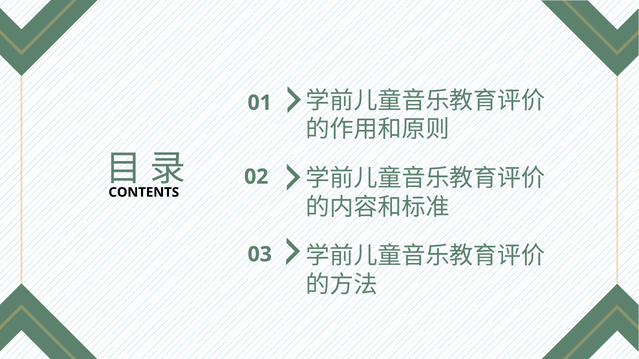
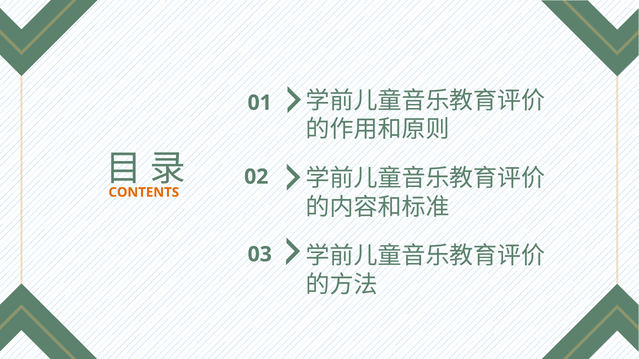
CONTENTS colour: black -> orange
